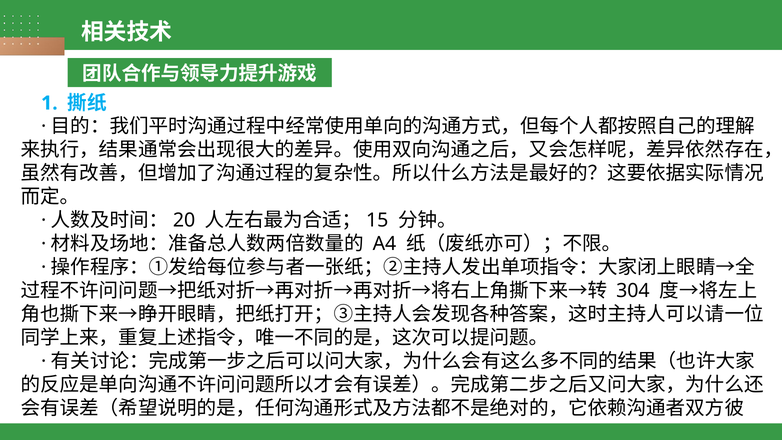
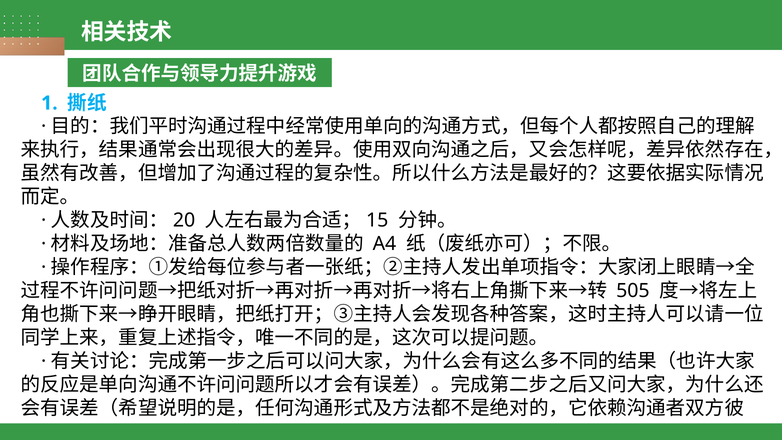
304: 304 -> 505
